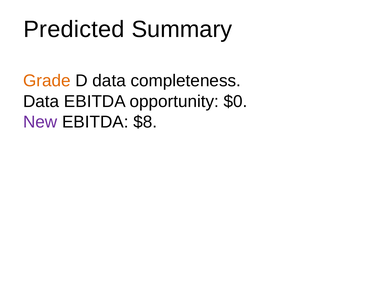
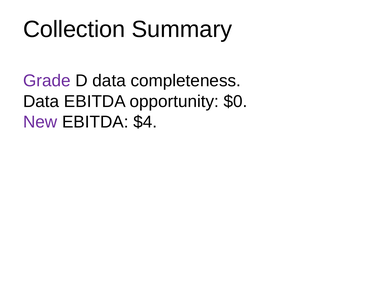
Predicted: Predicted -> Collection
Grade colour: orange -> purple
$8: $8 -> $4
